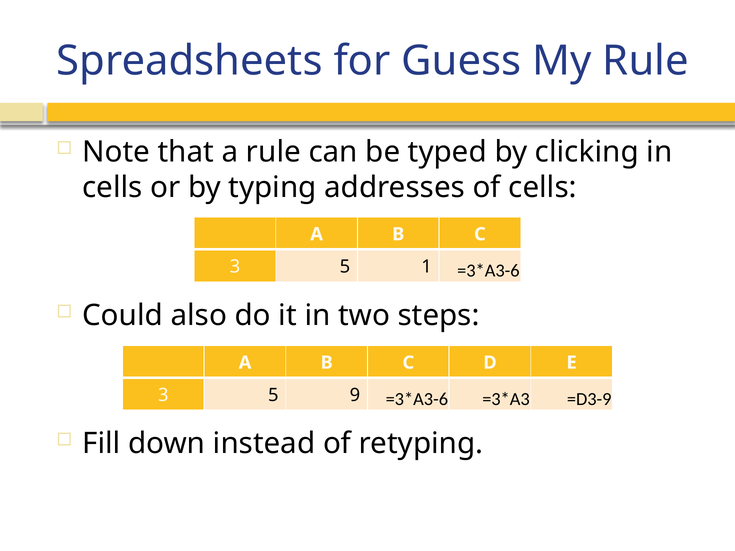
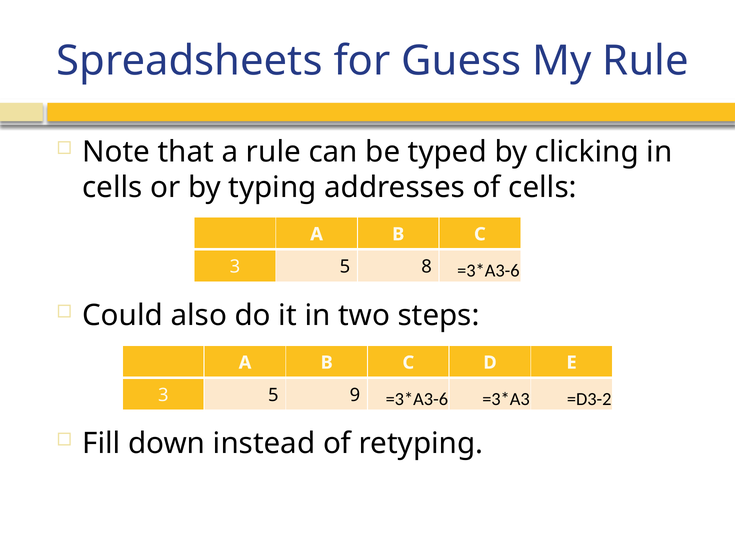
1: 1 -> 8
=D3-9: =D3-9 -> =D3-2
